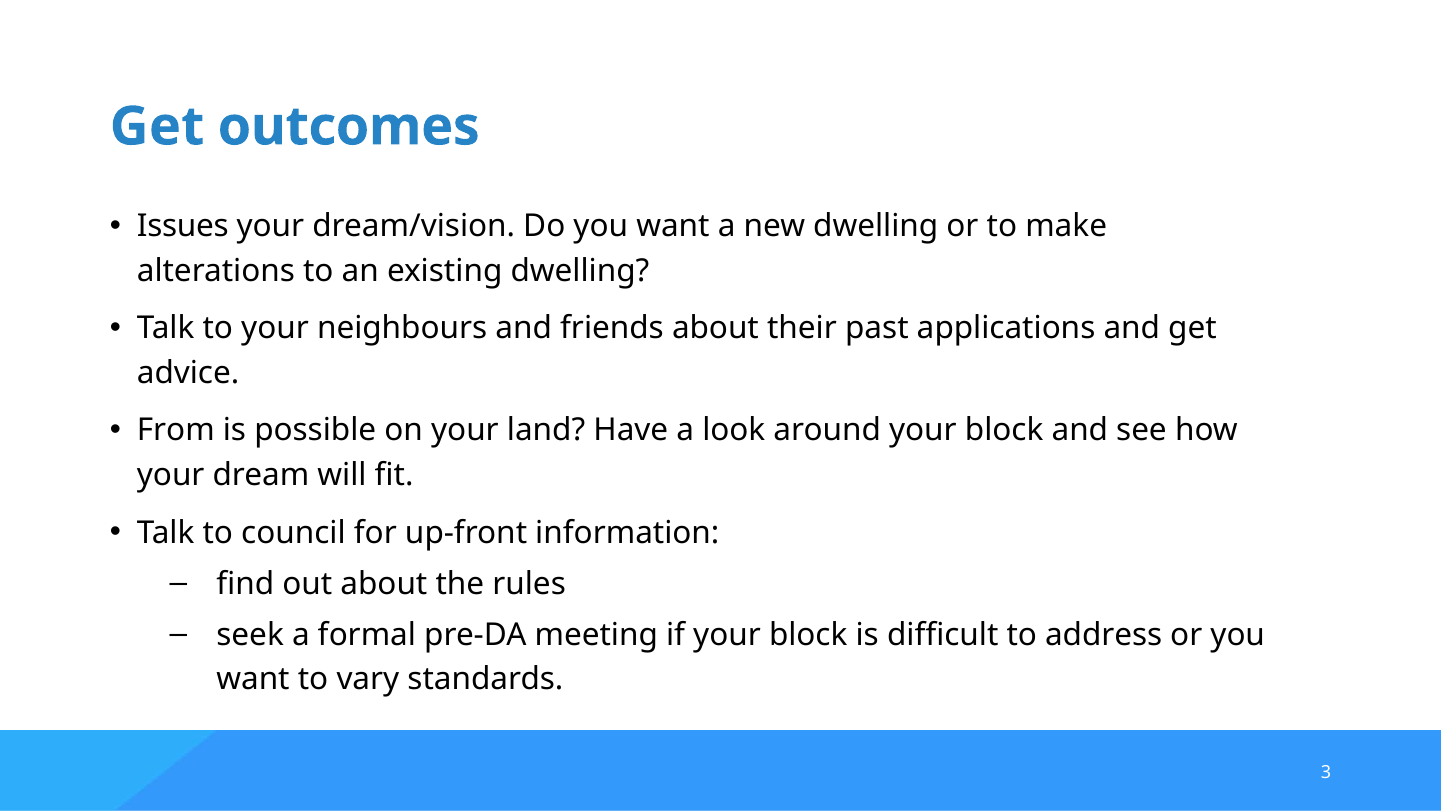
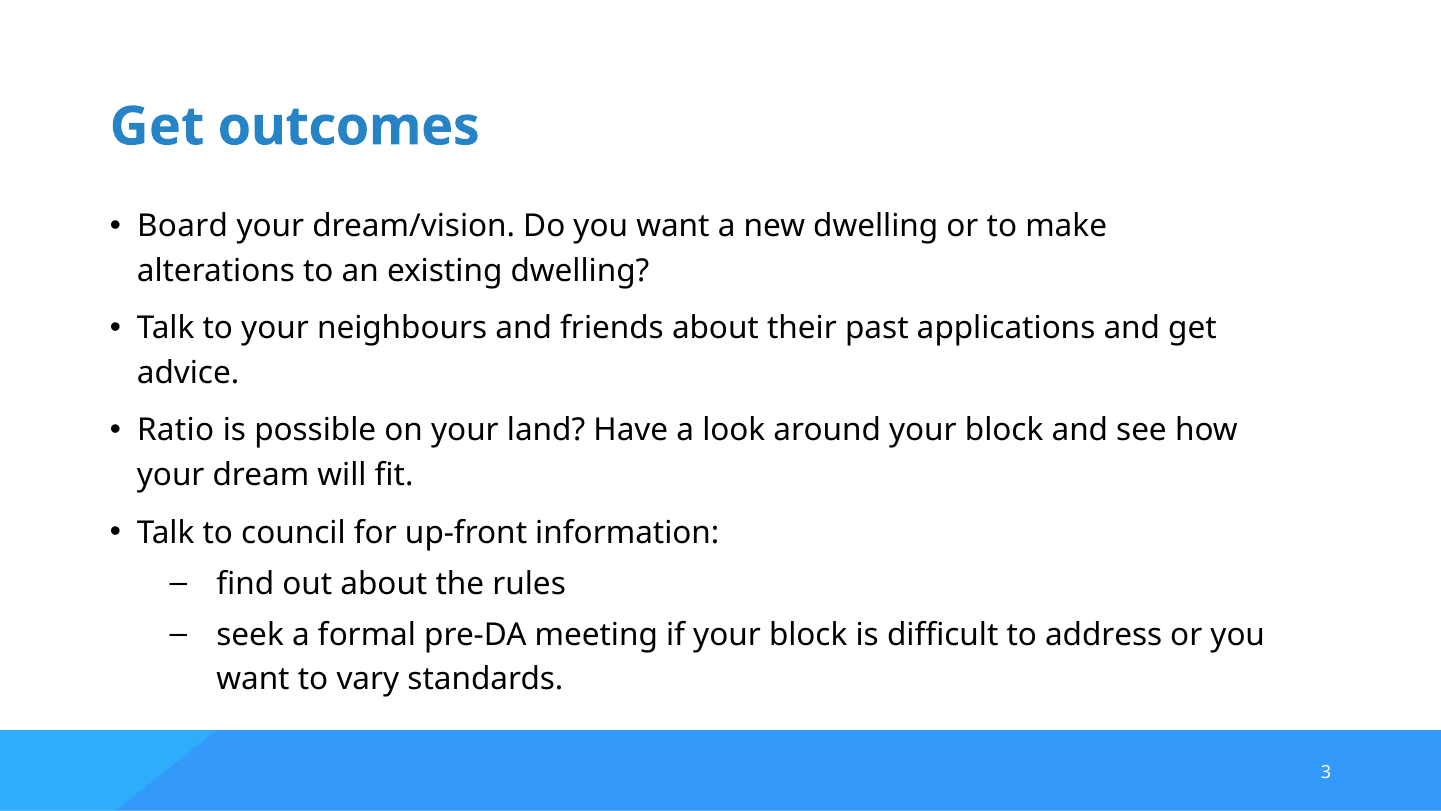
Issues: Issues -> Board
From: From -> Ratio
